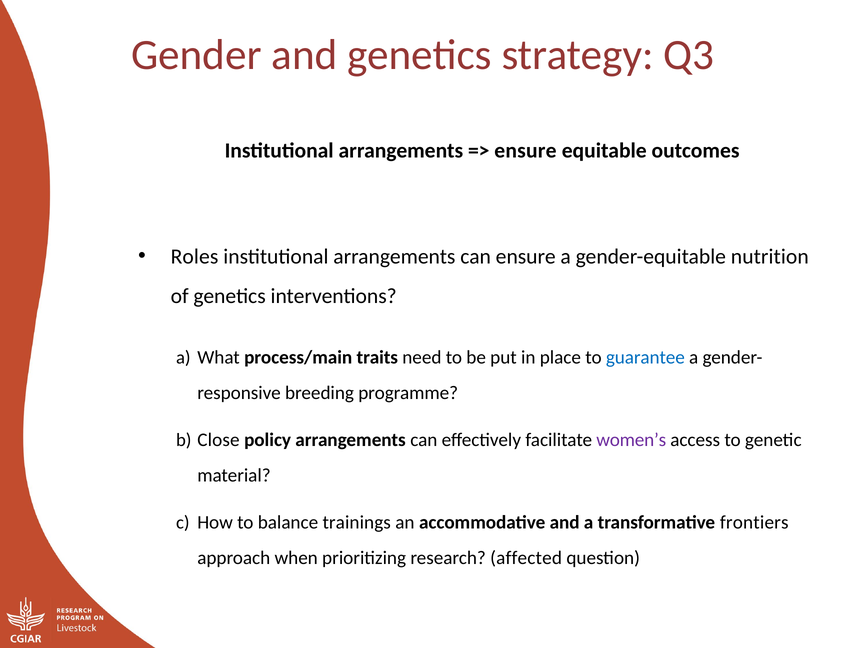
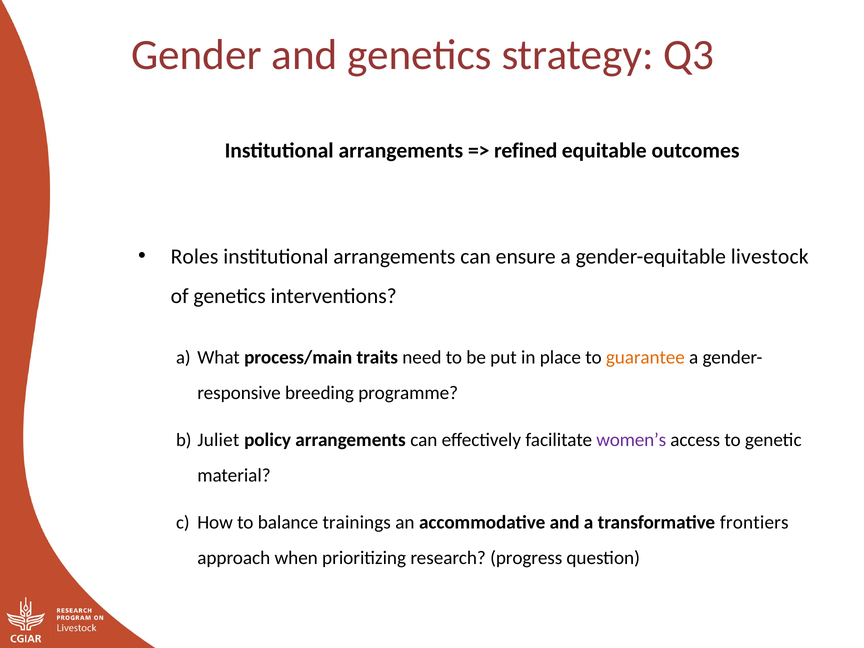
ensure at (525, 150): ensure -> refined
nutrition: nutrition -> livestock
guarantee colour: blue -> orange
Close: Close -> Juliet
affected: affected -> progress
